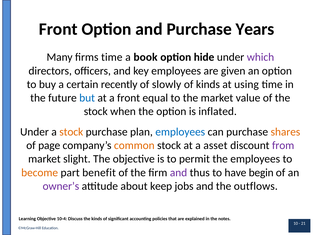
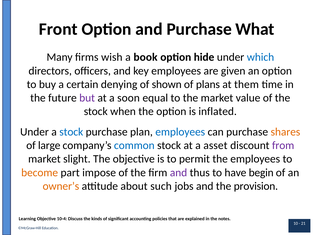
Years: Years -> What
firms time: time -> wish
which colour: purple -> blue
recently: recently -> denying
slowly: slowly -> shown
of kinds: kinds -> plans
using: using -> them
but colour: blue -> purple
a front: front -> soon
stock at (71, 132) colour: orange -> blue
page: page -> large
common colour: orange -> blue
benefit: benefit -> impose
owner’s colour: purple -> orange
keep: keep -> such
outflows: outflows -> provision
